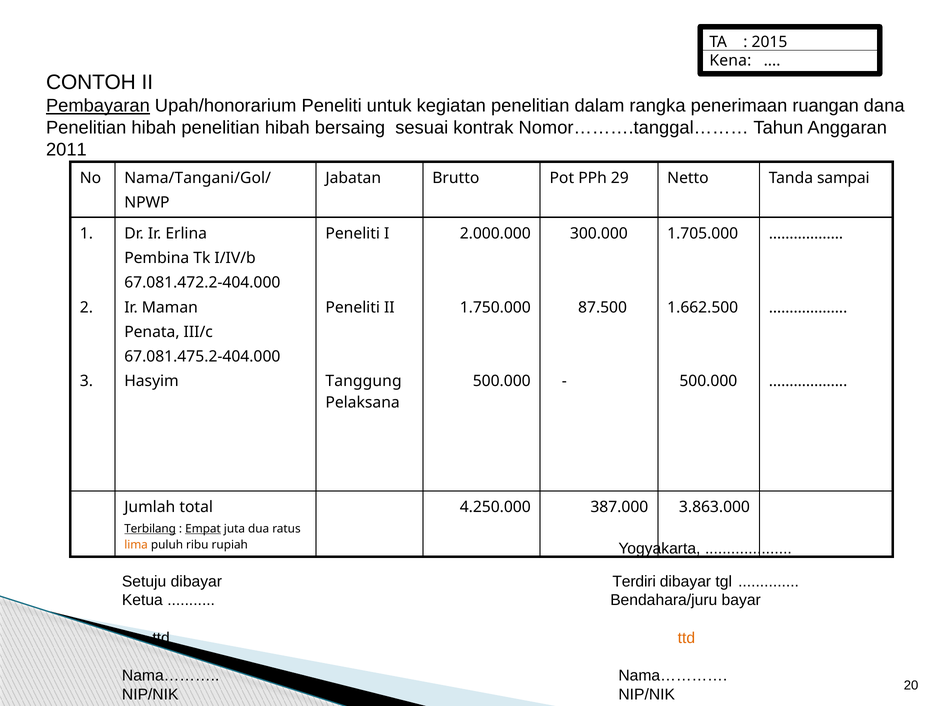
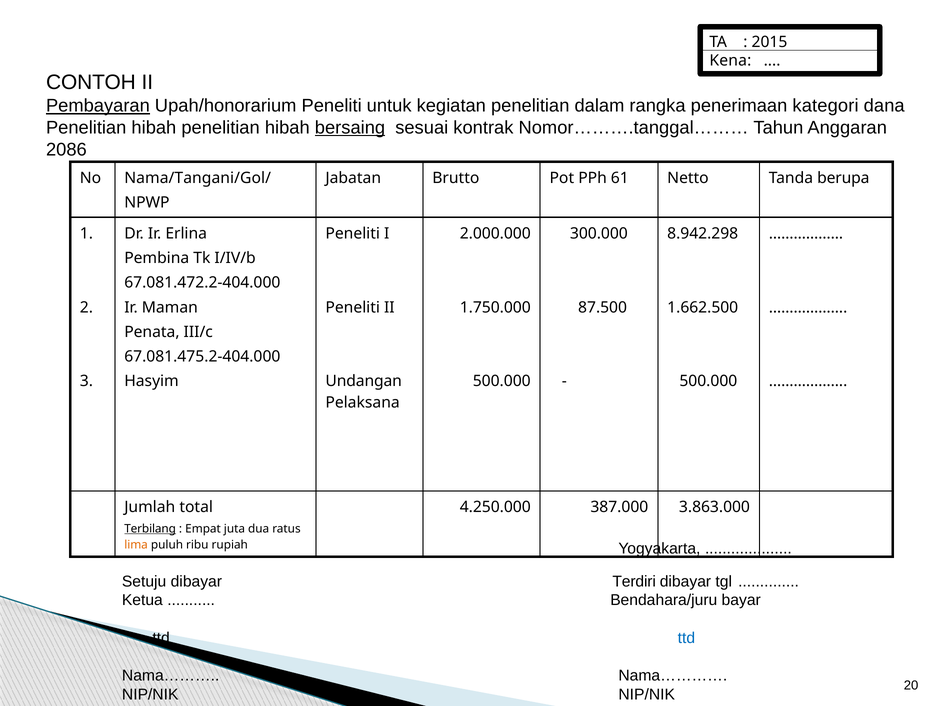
ruangan: ruangan -> kategori
bersaing underline: none -> present
2011: 2011 -> 2086
29: 29 -> 61
sampai: sampai -> berupa
1.705.000: 1.705.000 -> 8.942.298
Tanggung: Tanggung -> Undangan
Empat underline: present -> none
ttd at (686, 638) colour: orange -> blue
